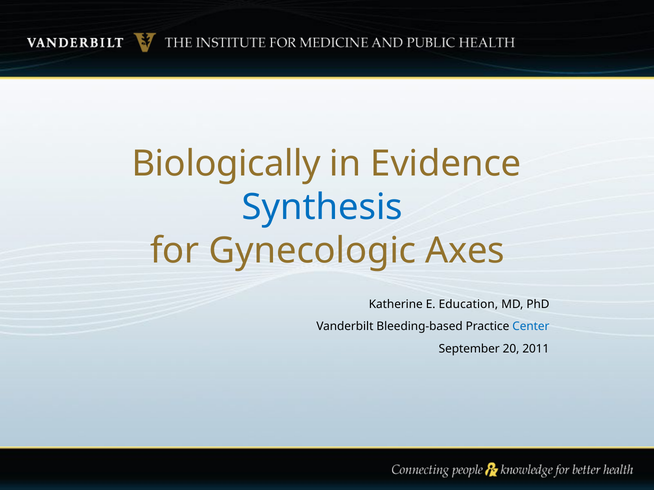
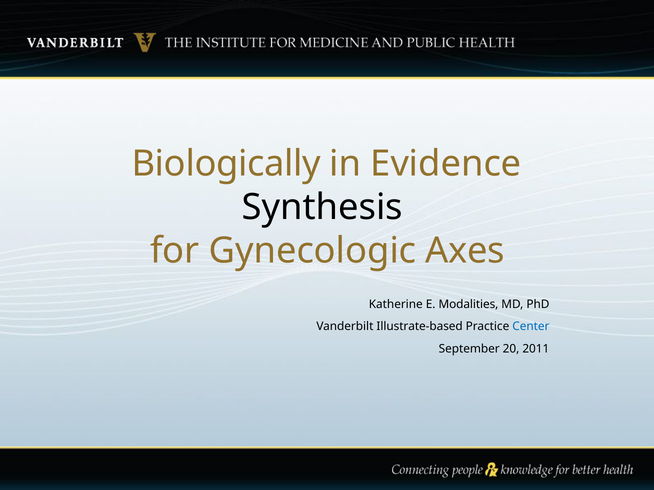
Synthesis colour: blue -> black
Education: Education -> Modalities
Bleeding-based: Bleeding-based -> Illustrate-based
